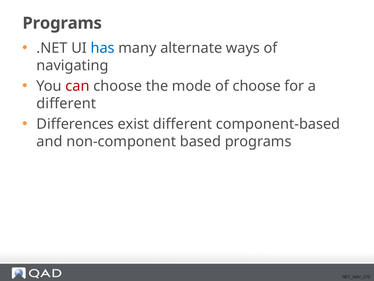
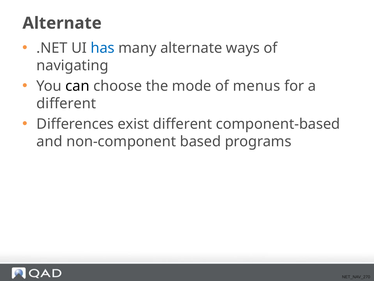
Programs at (62, 23): Programs -> Alternate
can colour: red -> black
of choose: choose -> menus
